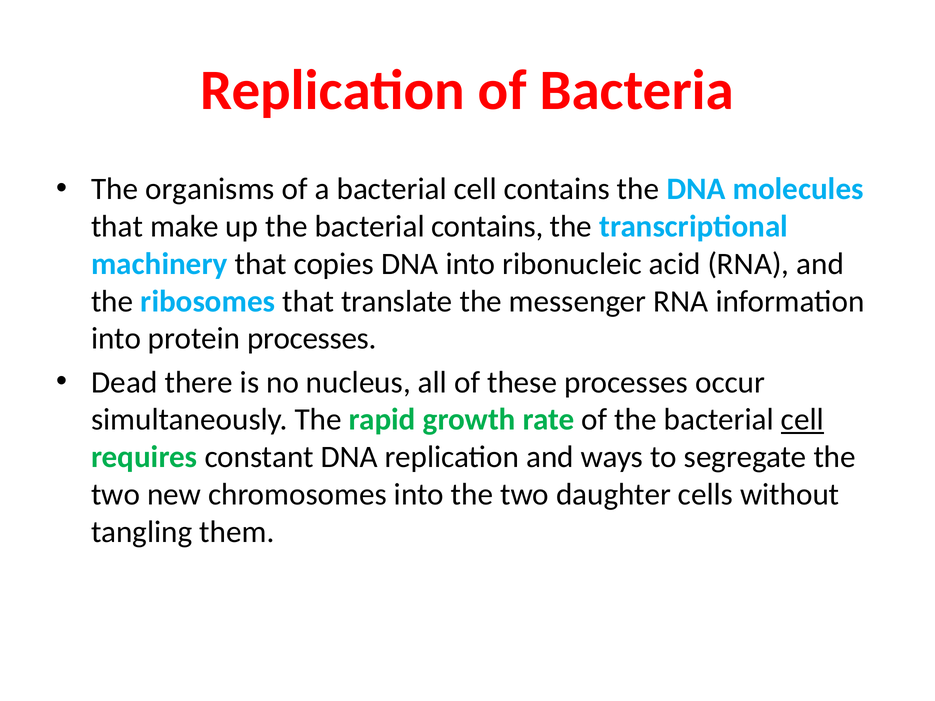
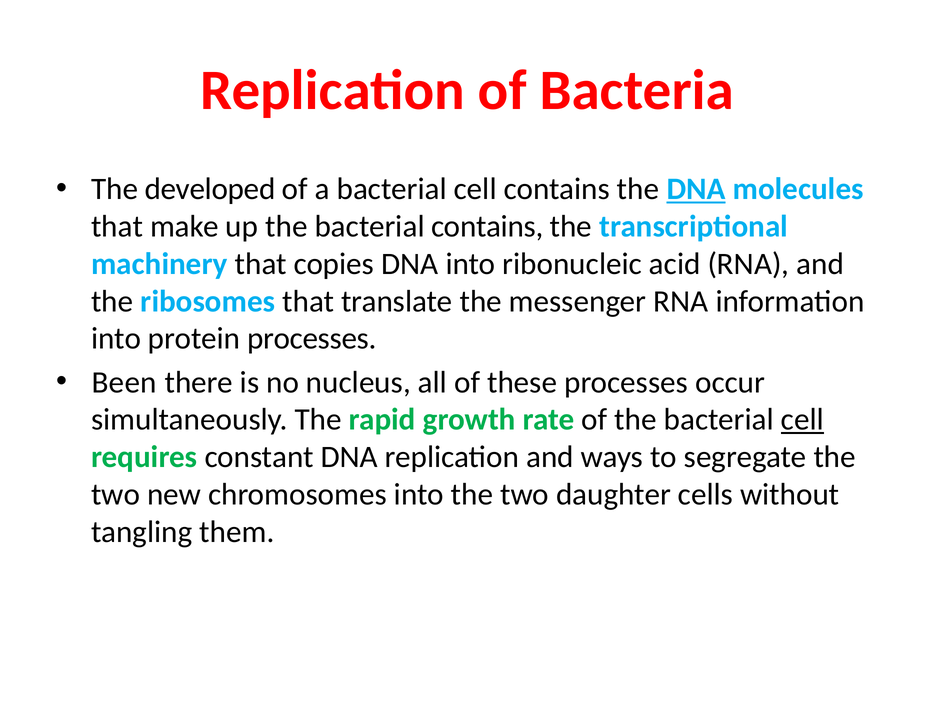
organisms: organisms -> developed
DNA at (696, 189) underline: none -> present
Dead: Dead -> Been
